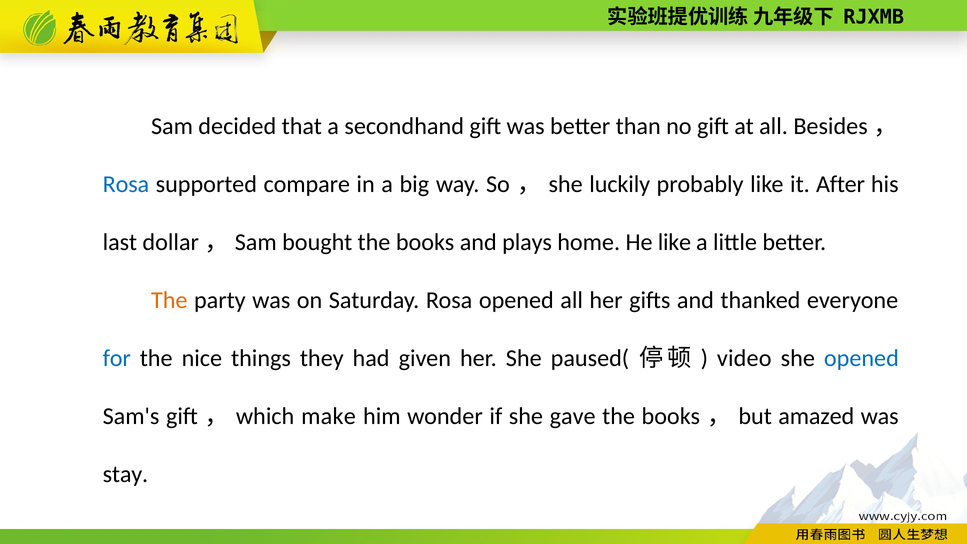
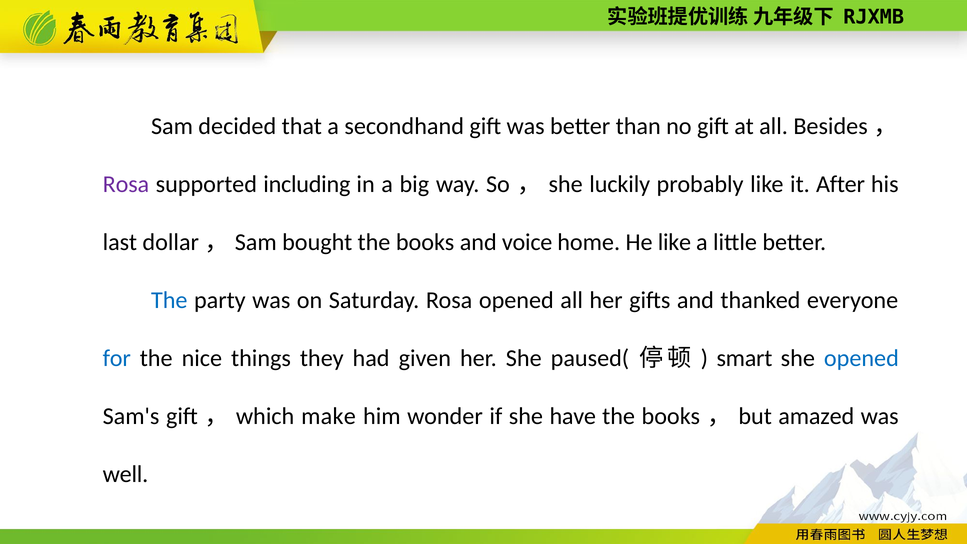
Rosa at (126, 184) colour: blue -> purple
compare: compare -> including
plays: plays -> voice
The at (169, 300) colour: orange -> blue
video: video -> smart
gave: gave -> have
stay: stay -> well
